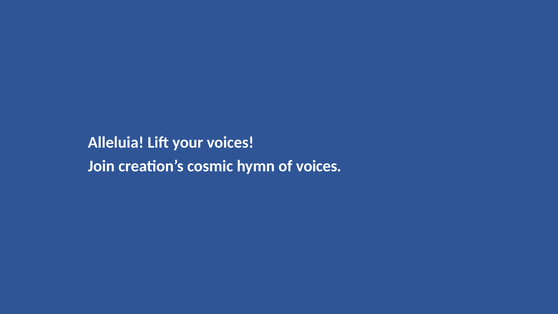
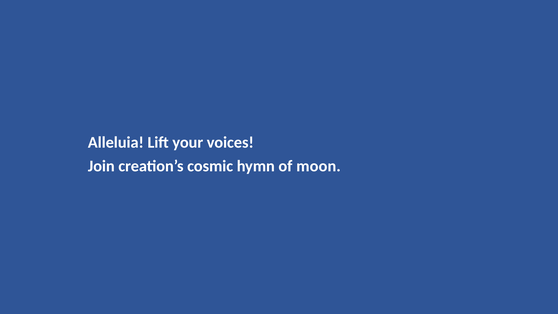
of voices: voices -> moon
